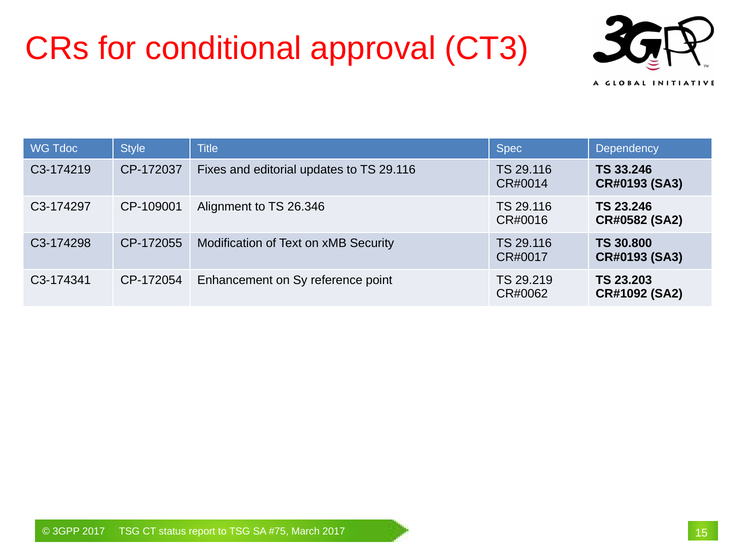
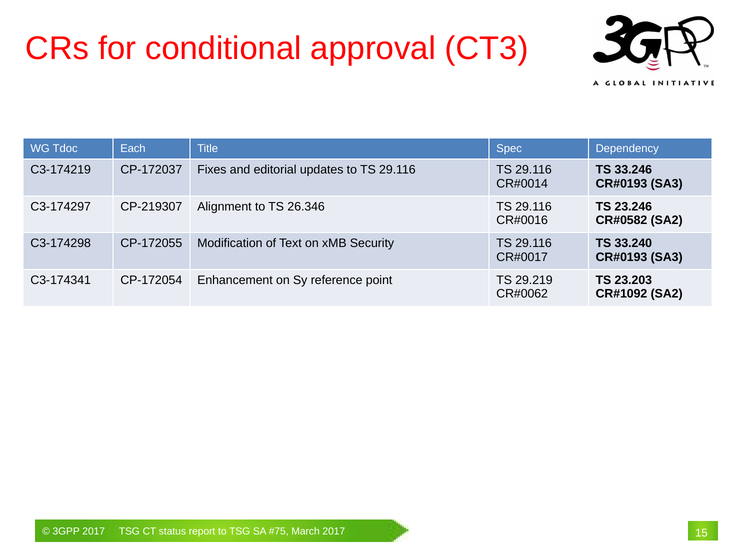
Style: Style -> Each
CP-109001: CP-109001 -> CP-219307
30.800: 30.800 -> 33.240
